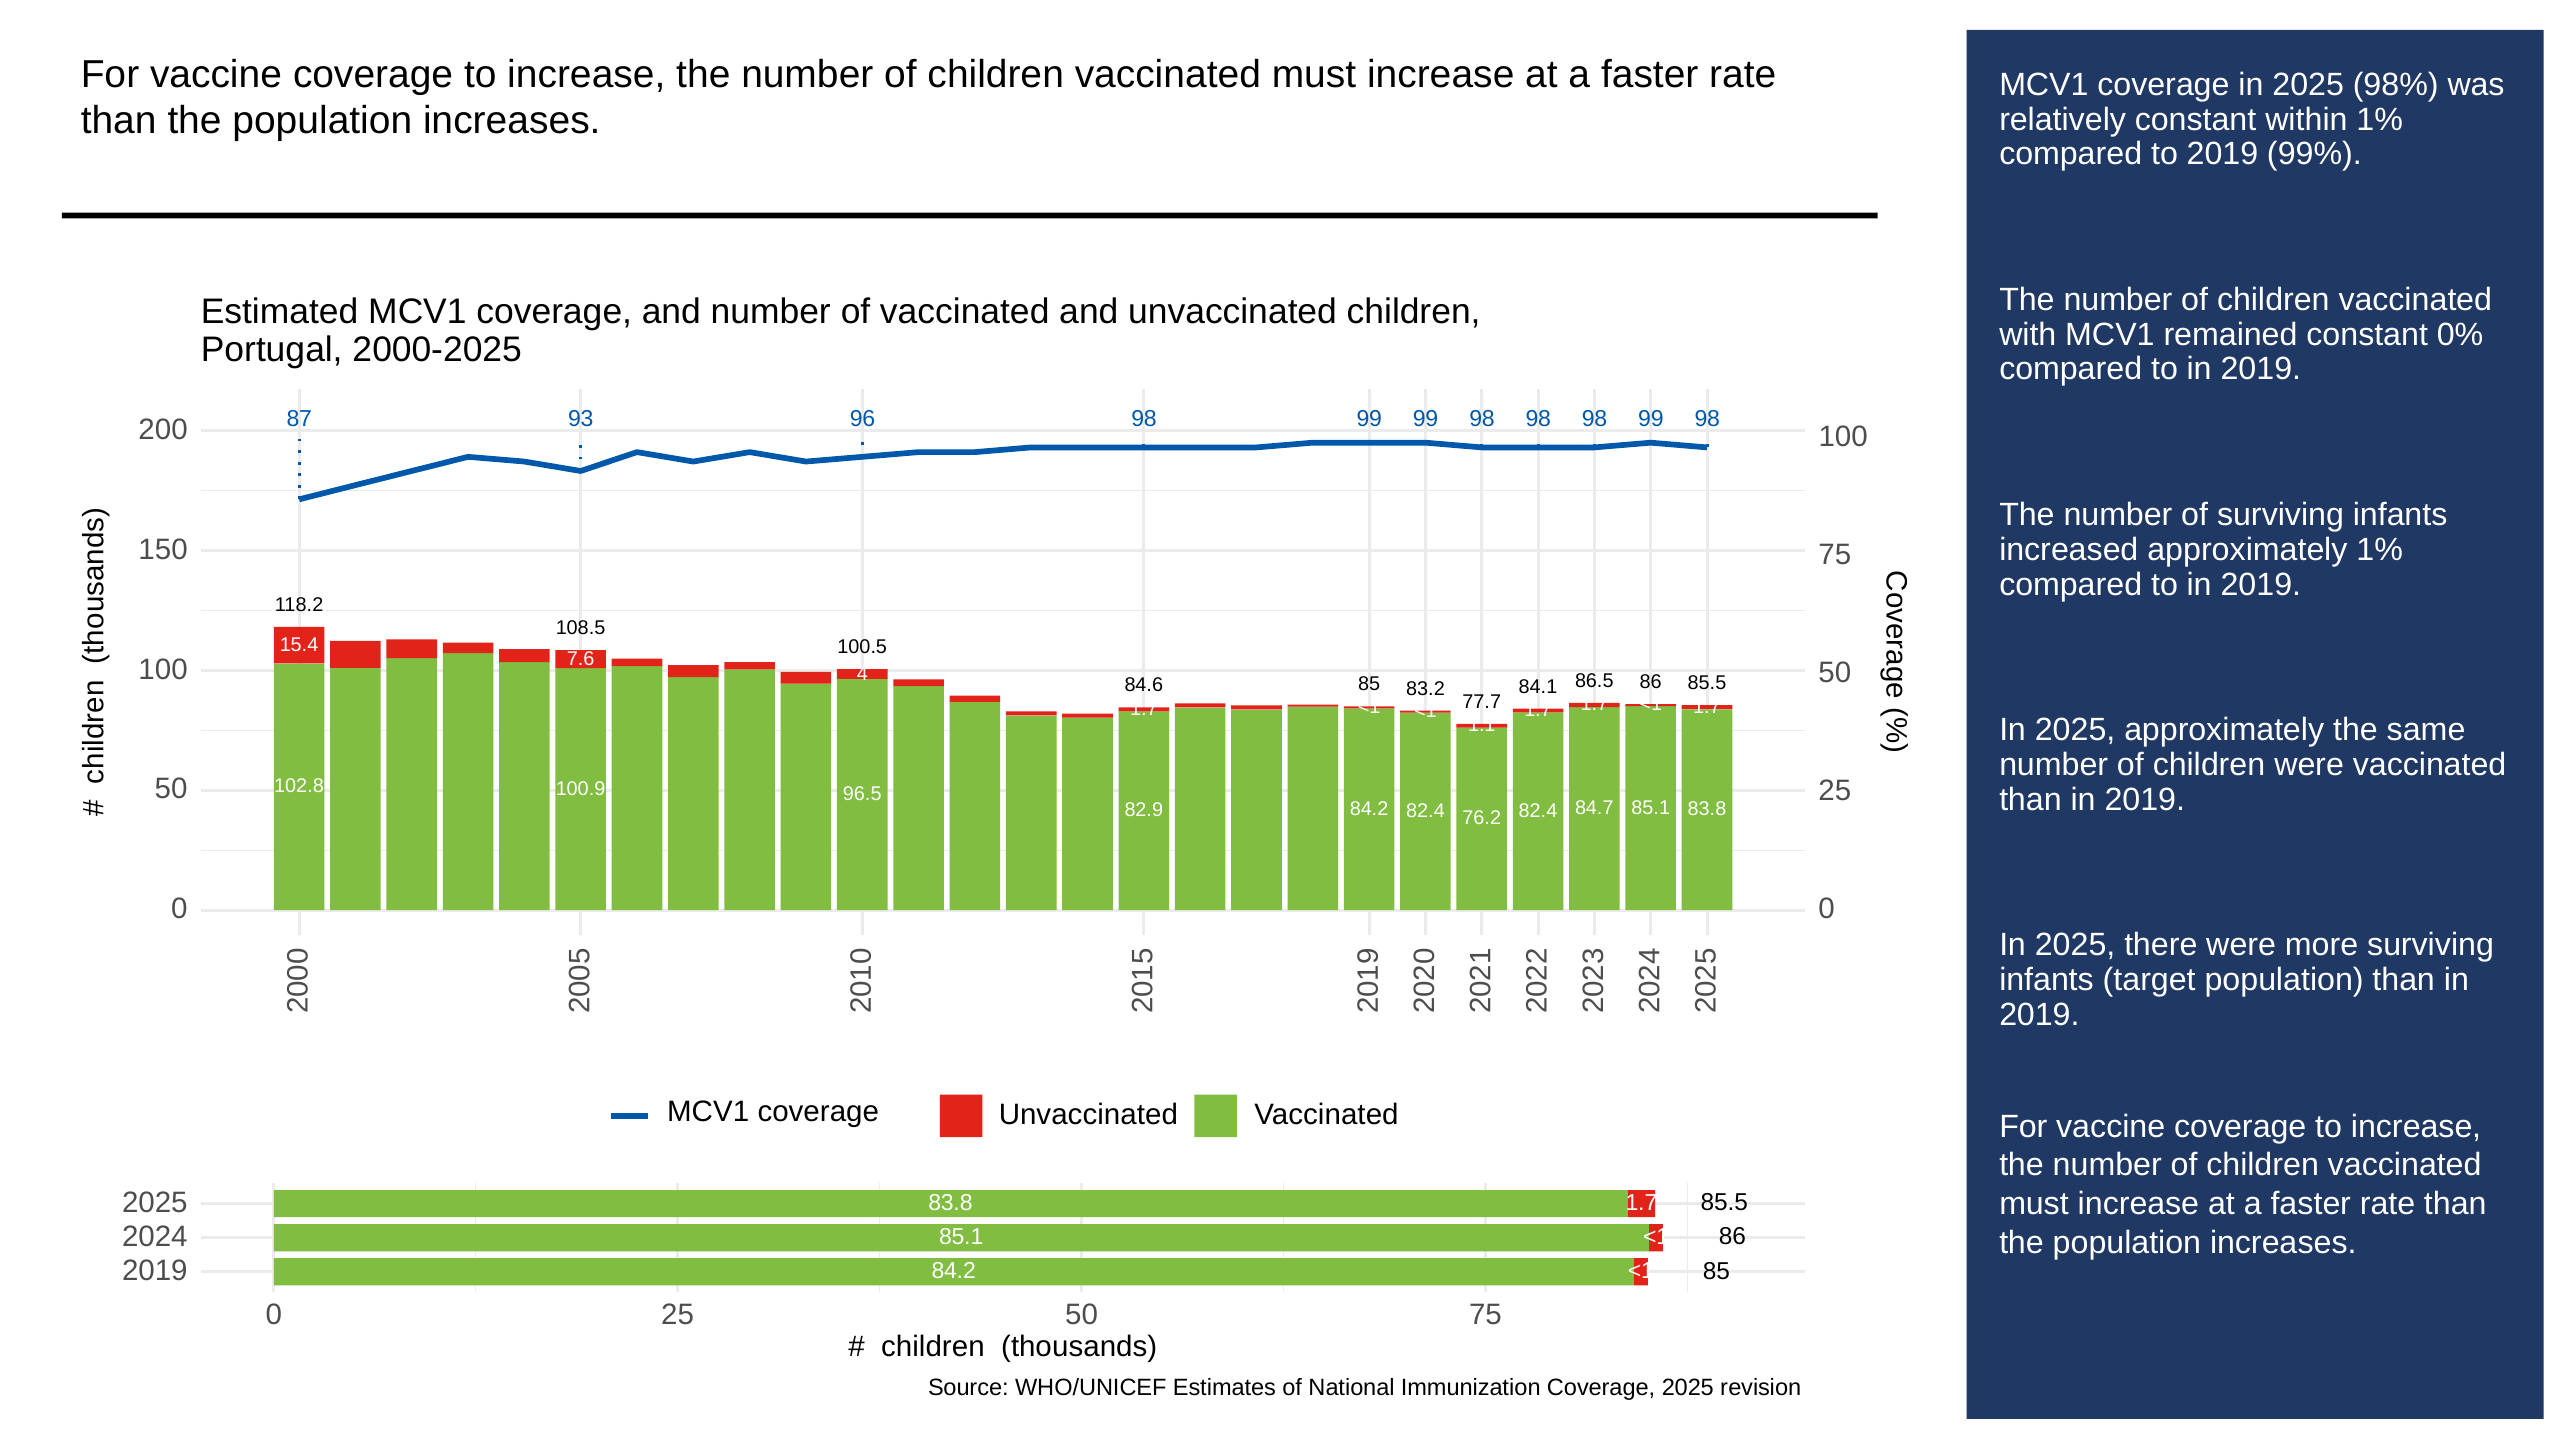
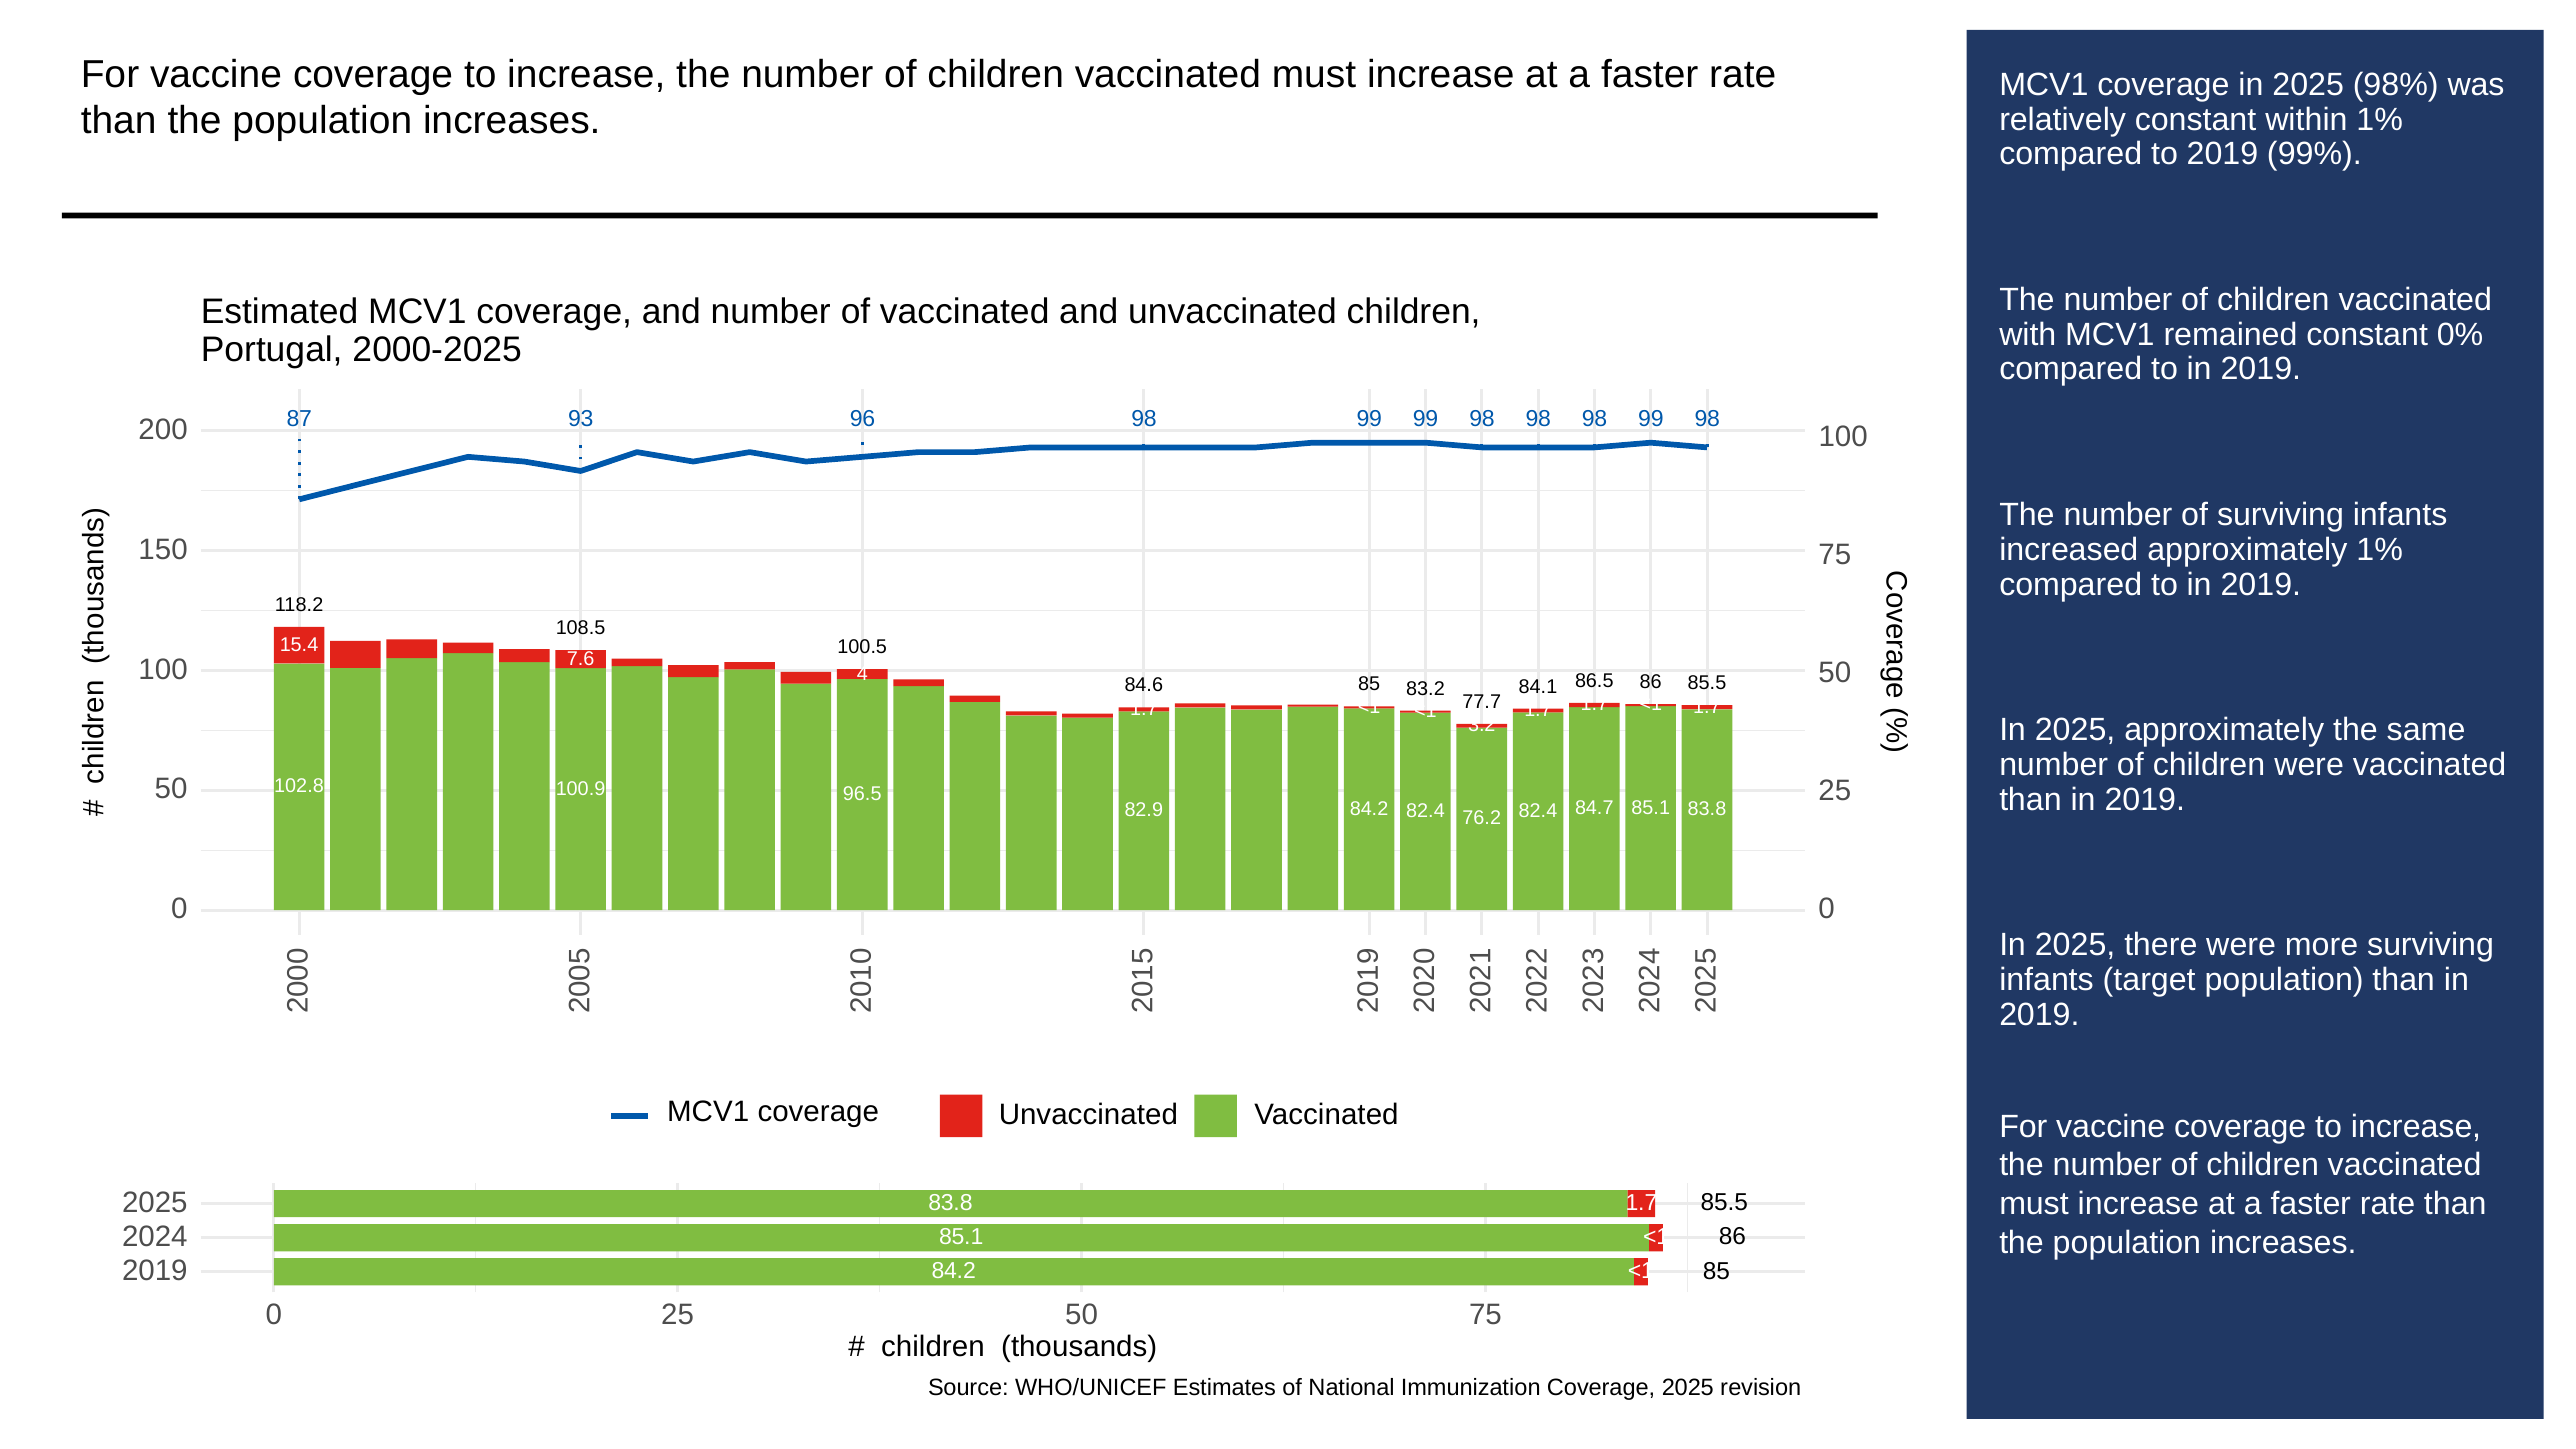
1.1: 1.1 -> 3.2
